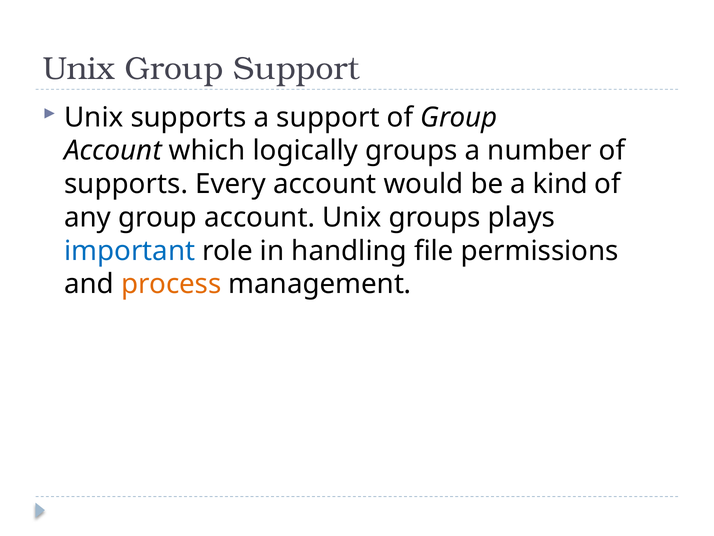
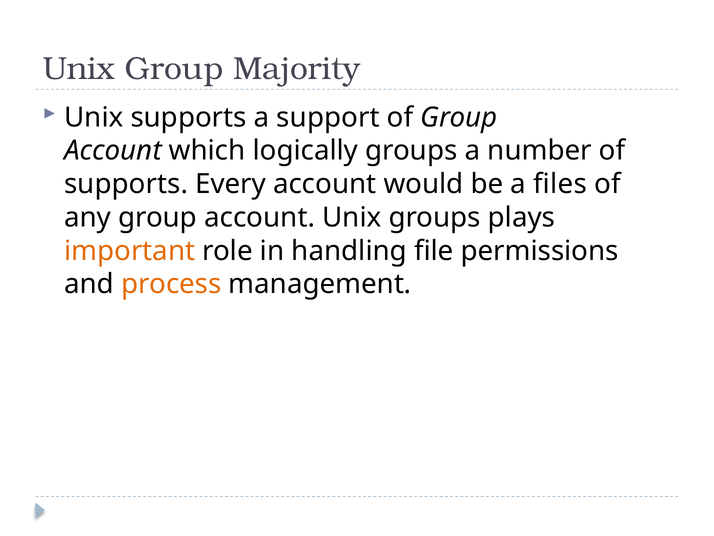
Group Support: Support -> Majority
kind: kind -> files
important colour: blue -> orange
